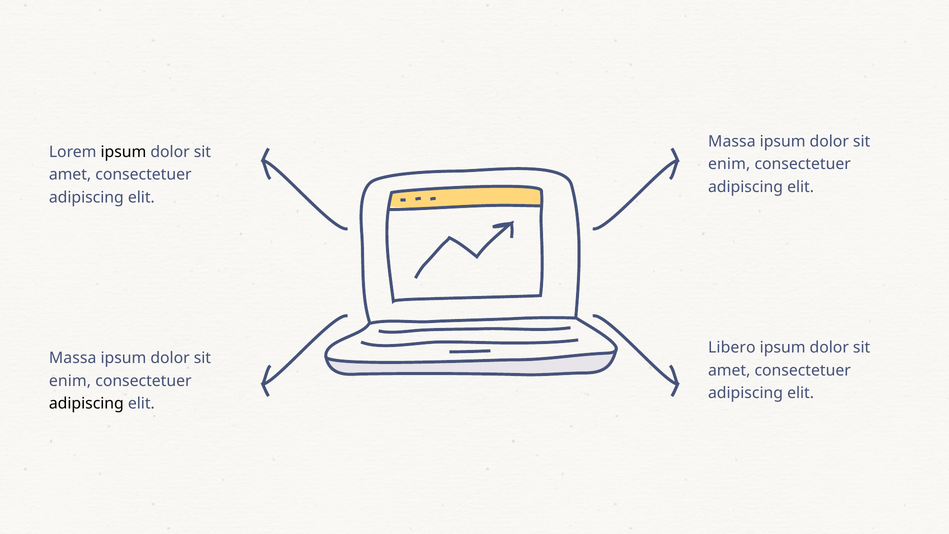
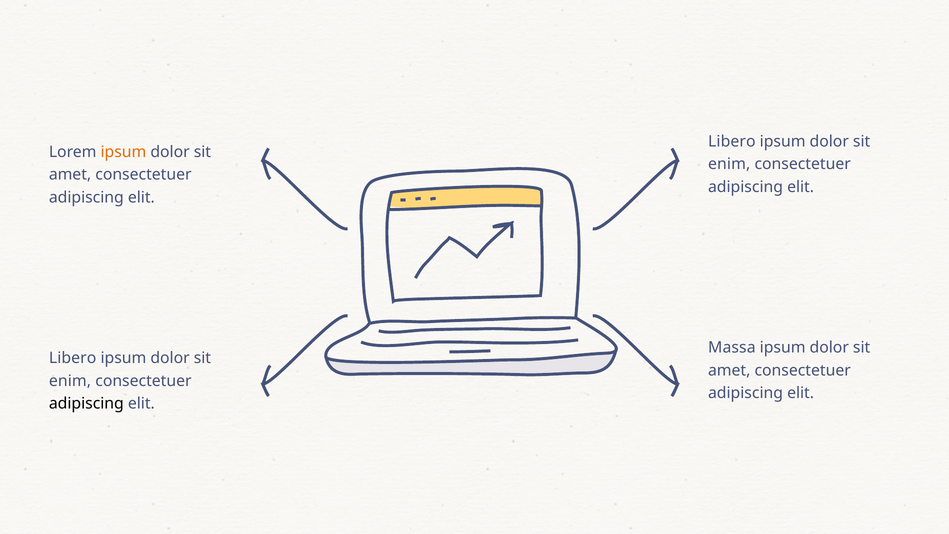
Massa at (732, 141): Massa -> Libero
ipsum at (123, 152) colour: black -> orange
Libero: Libero -> Massa
Massa at (73, 358): Massa -> Libero
